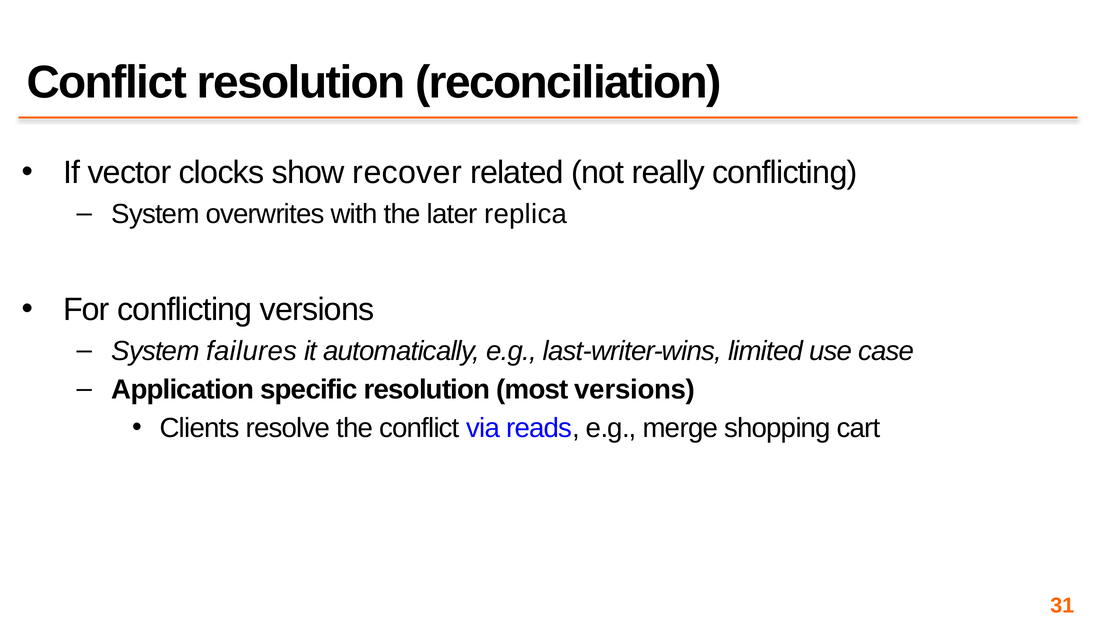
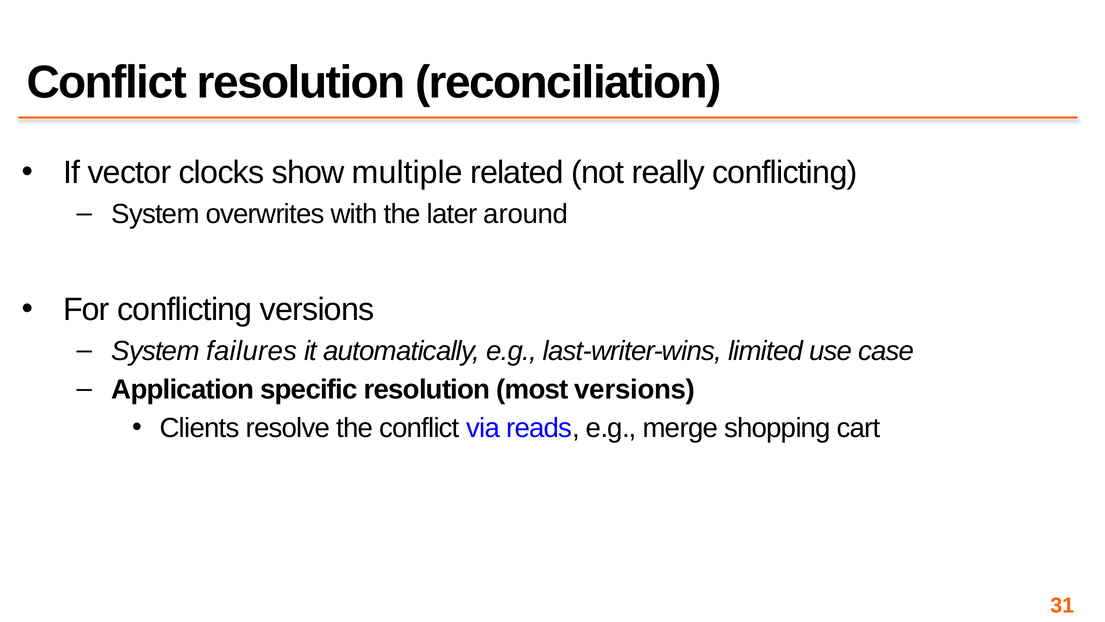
recover: recover -> multiple
replica: replica -> around
